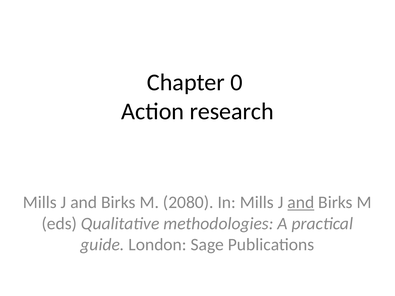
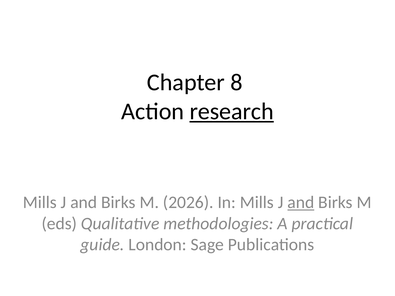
0: 0 -> 8
research underline: none -> present
2080: 2080 -> 2026
